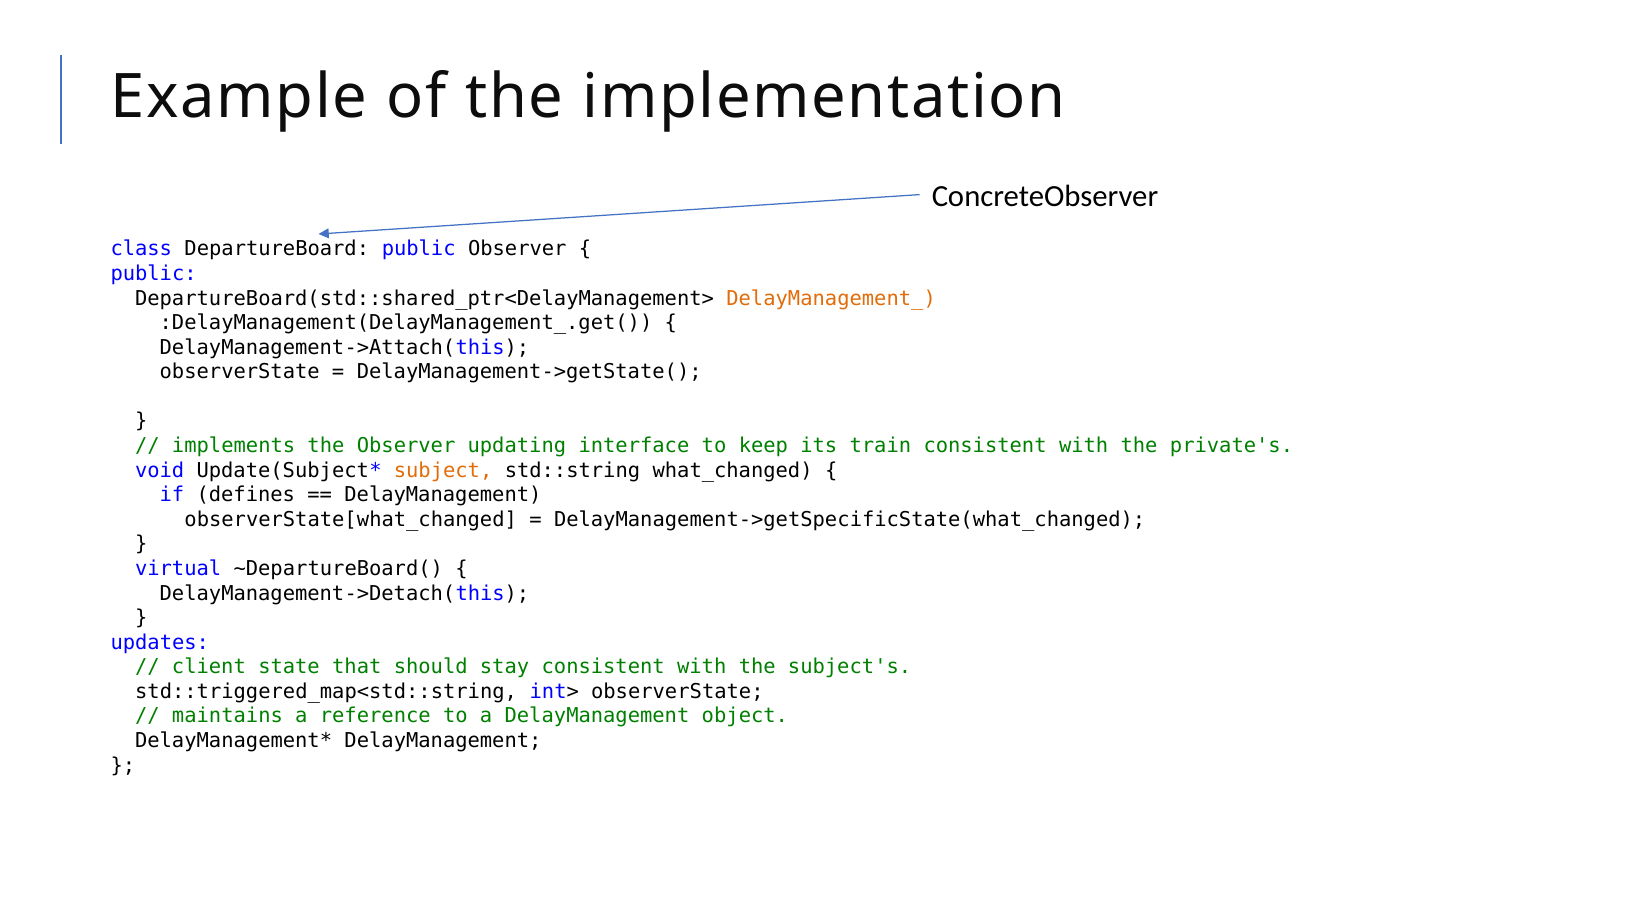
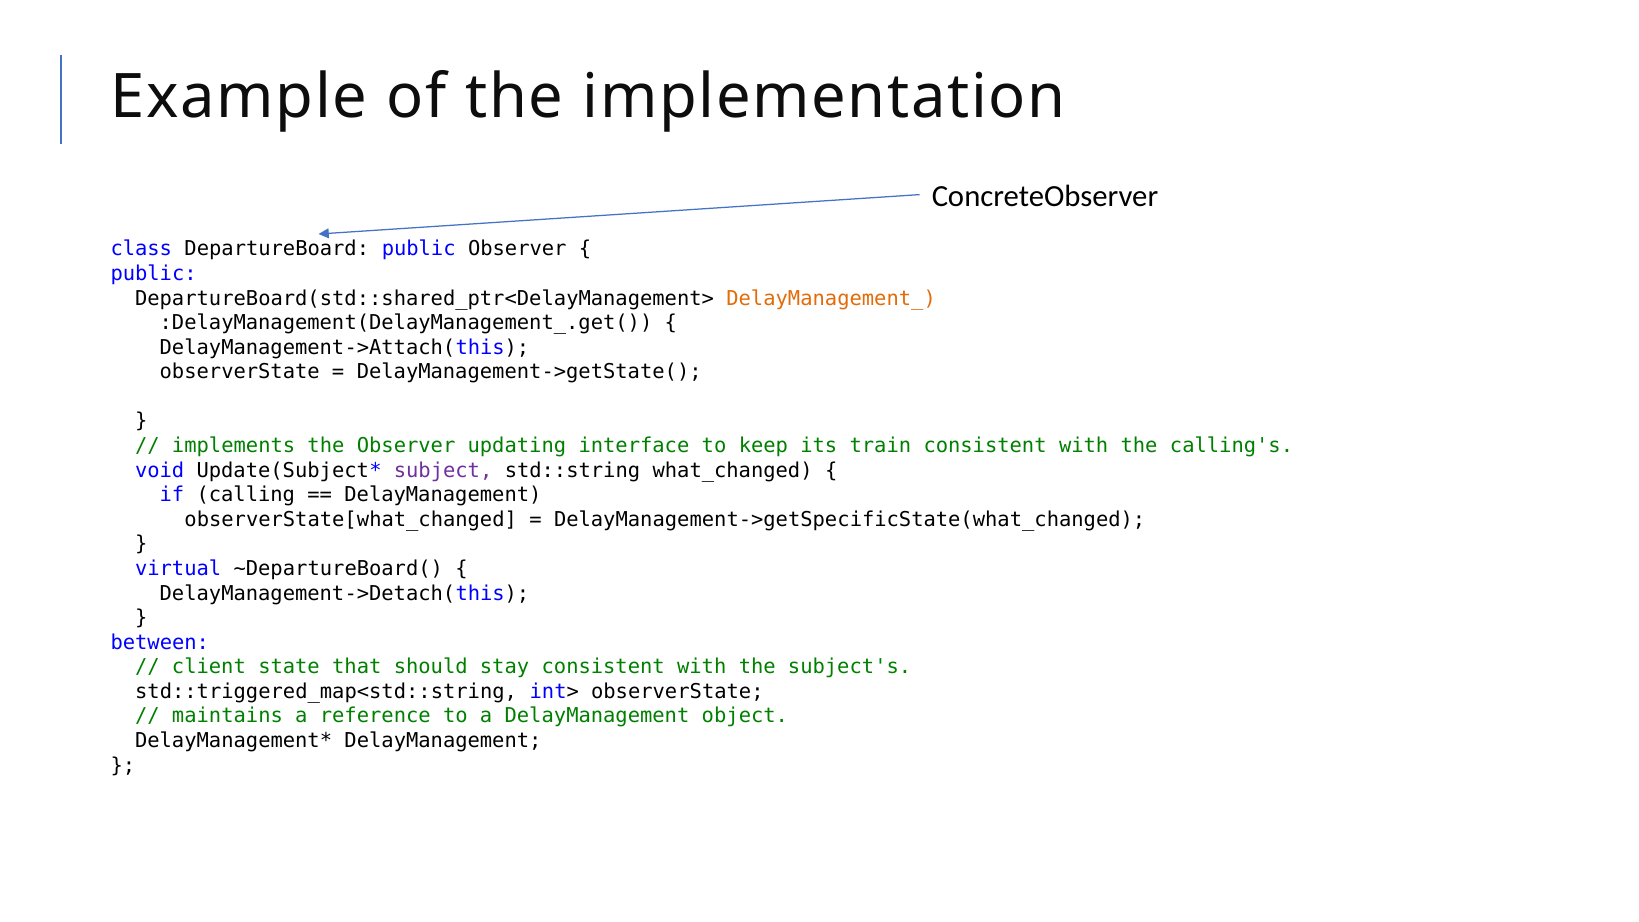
private's: private's -> calling's
subject colour: orange -> purple
defines: defines -> calling
updates: updates -> between
